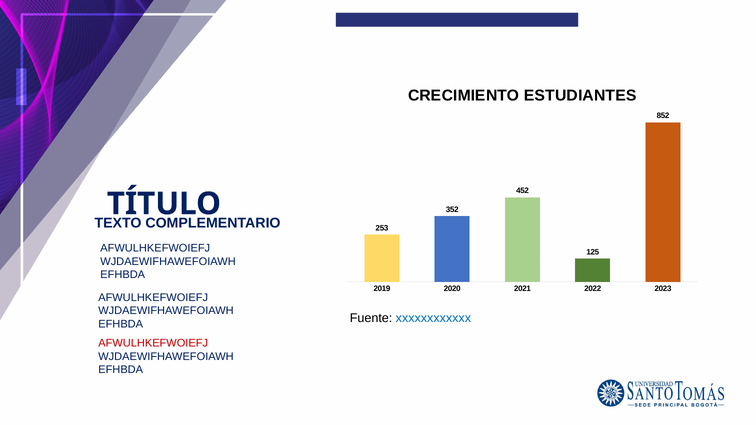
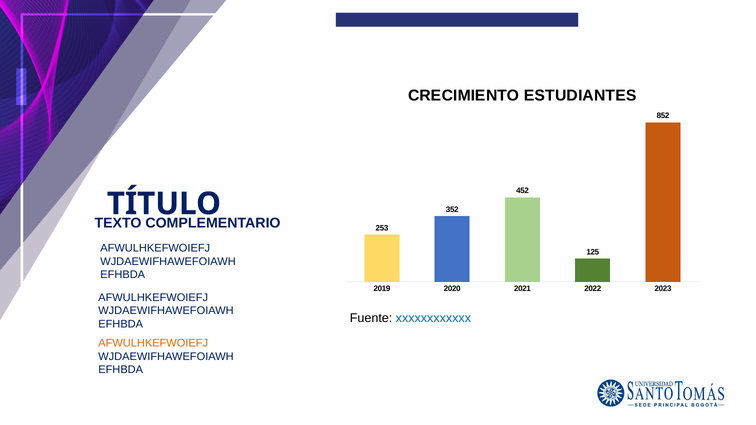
AFWULHKEFWOIEFJ at (153, 344) colour: red -> orange
